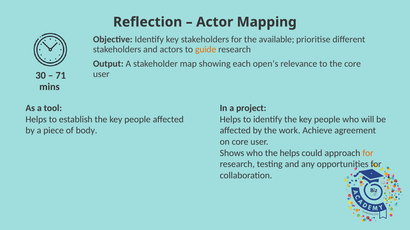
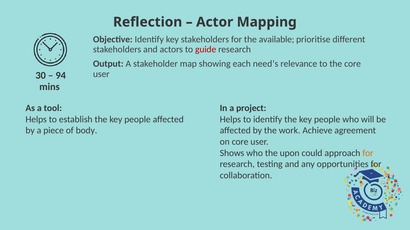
guide colour: orange -> red
open’s: open’s -> need’s
71: 71 -> 94
the helps: helps -> upon
